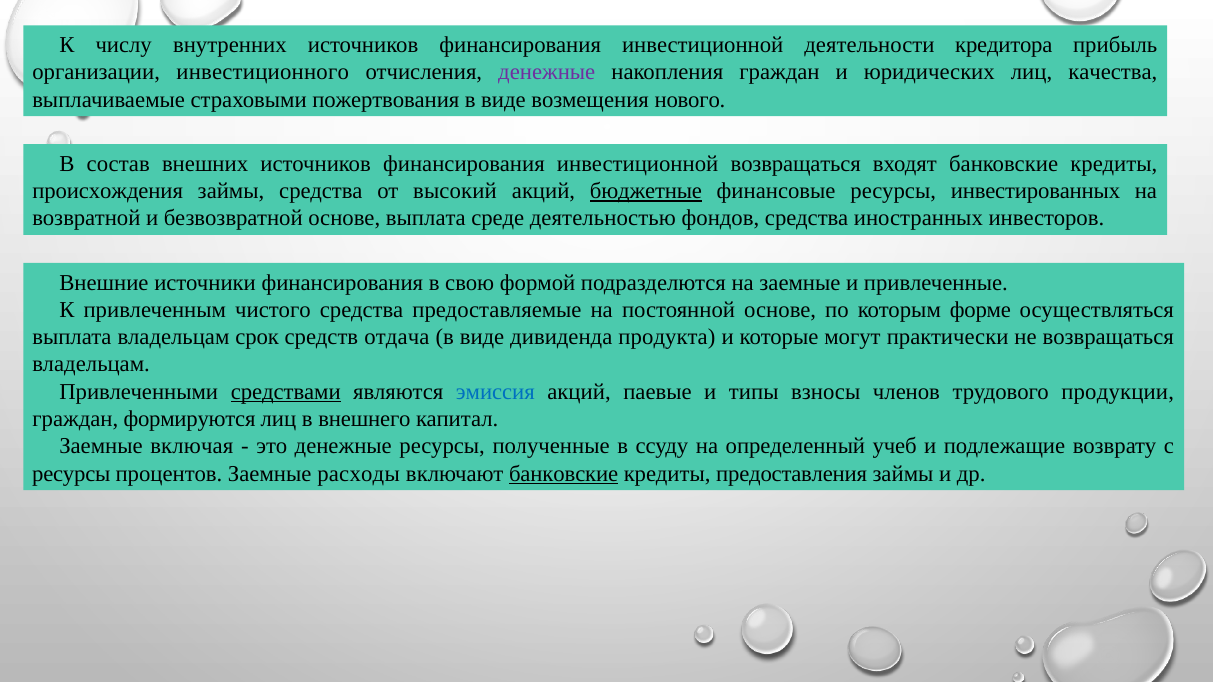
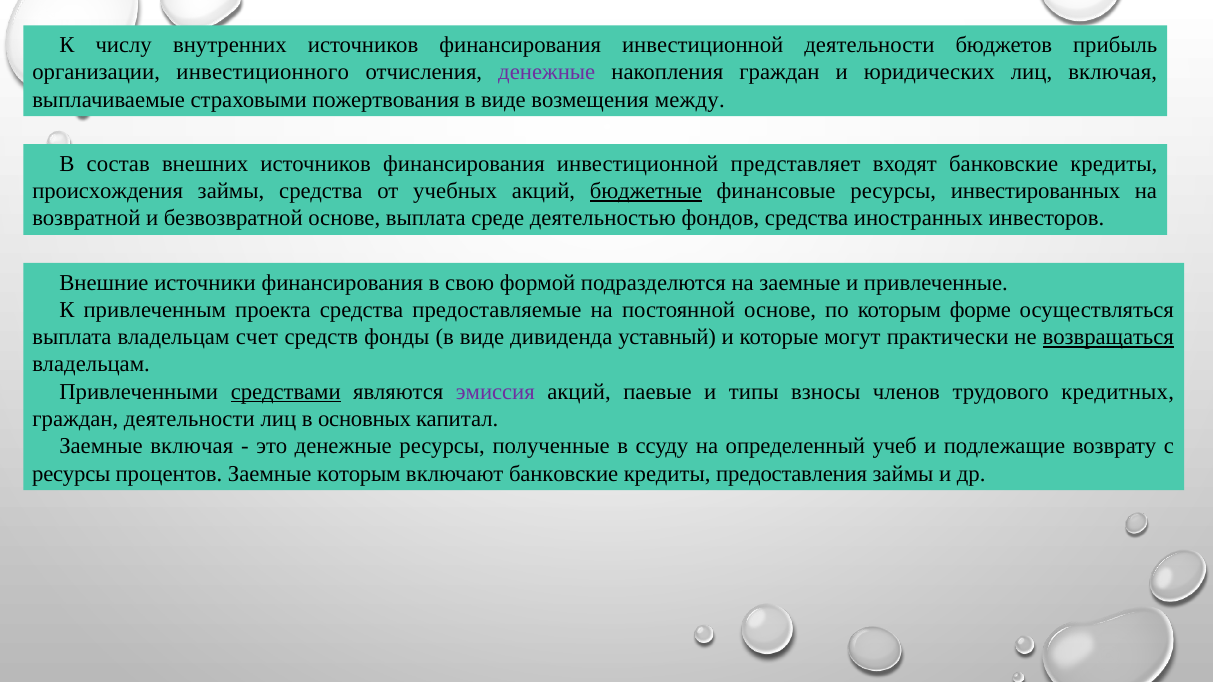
кредитора: кредитора -> бюджетов
лиц качества: качества -> включая
нового: нового -> между
инвестиционной возвращаться: возвращаться -> представляет
высокий: высокий -> учебных
чистого: чистого -> проекта
срок: срок -> счет
отдача: отдача -> фонды
продукта: продукта -> уставный
возвращаться at (1108, 337) underline: none -> present
эмиссия colour: blue -> purple
продукции: продукции -> кредитных
граждан формируются: формируются -> деятельности
внешнего: внешнего -> основных
Заемные расходы: расходы -> которым
банковские at (564, 474) underline: present -> none
